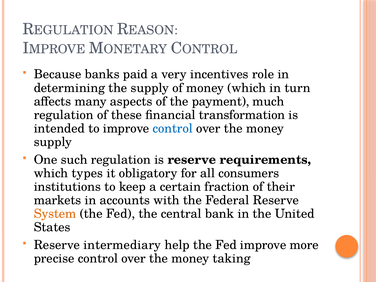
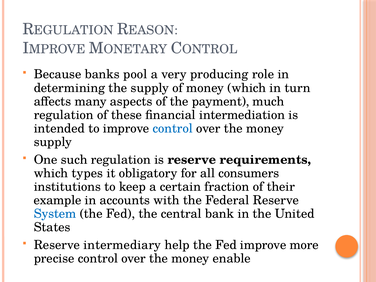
paid: paid -> pool
incentives: incentives -> producing
transformation: transformation -> intermediation
markets: markets -> example
System colour: orange -> blue
taking: taking -> enable
